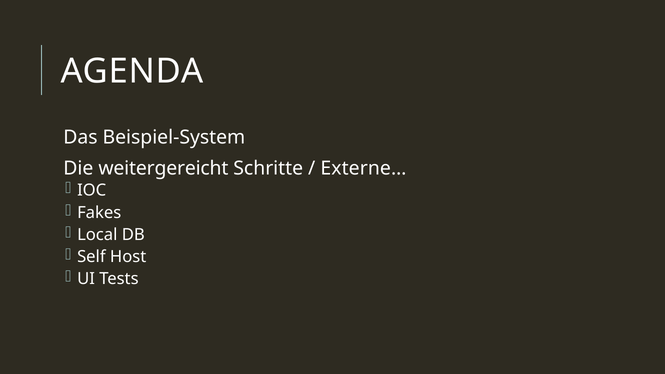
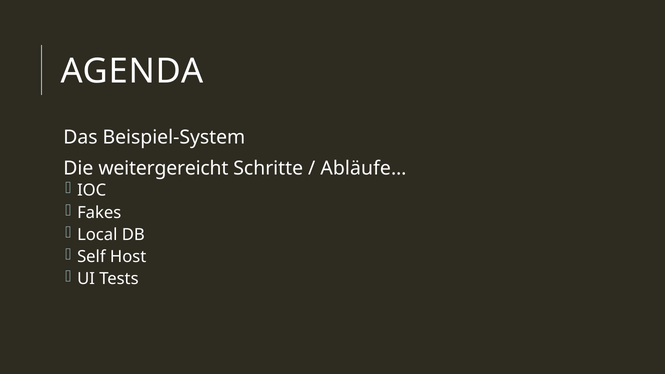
Externe…: Externe… -> Abläufe…
